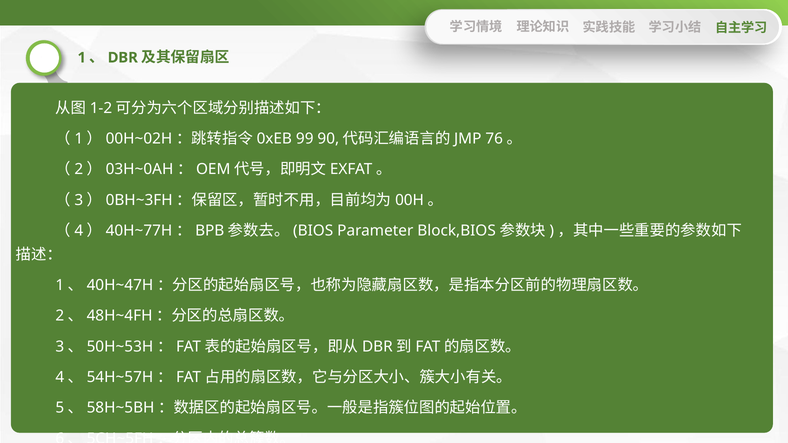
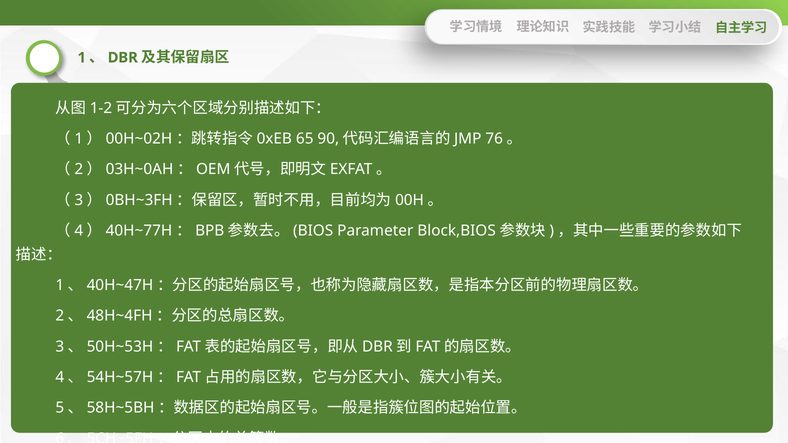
99: 99 -> 65
